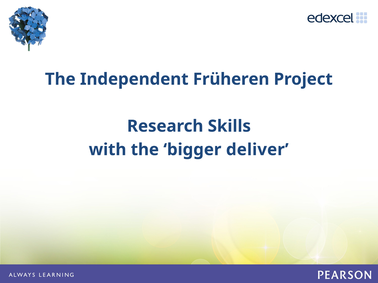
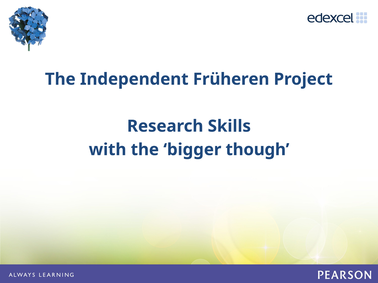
deliver: deliver -> though
